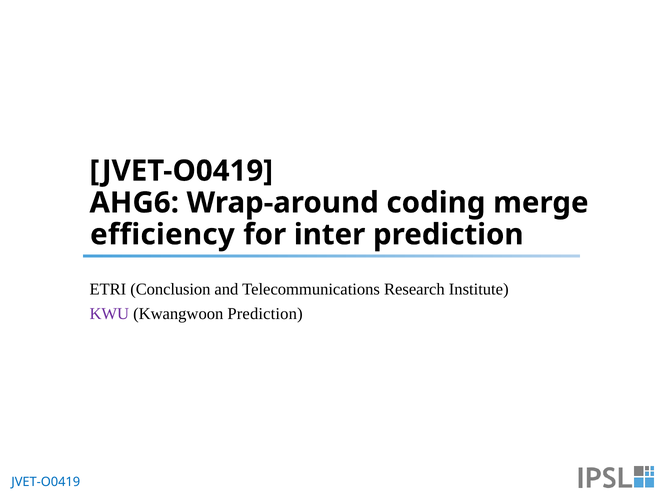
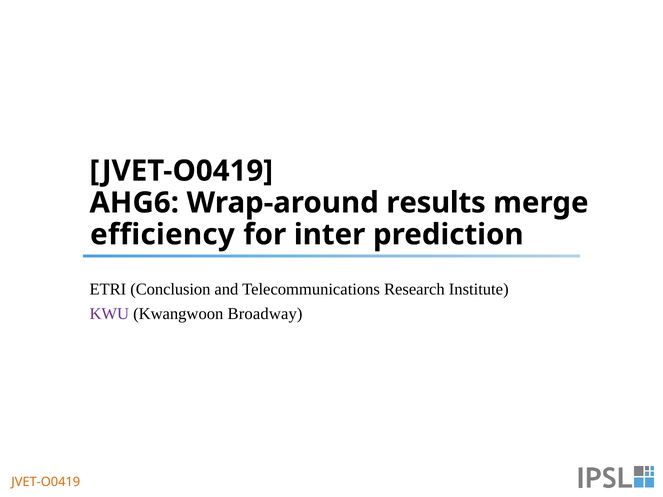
coding: coding -> results
Kwangwoon Prediction: Prediction -> Broadway
JVET-O0419 at (46, 482) colour: blue -> orange
